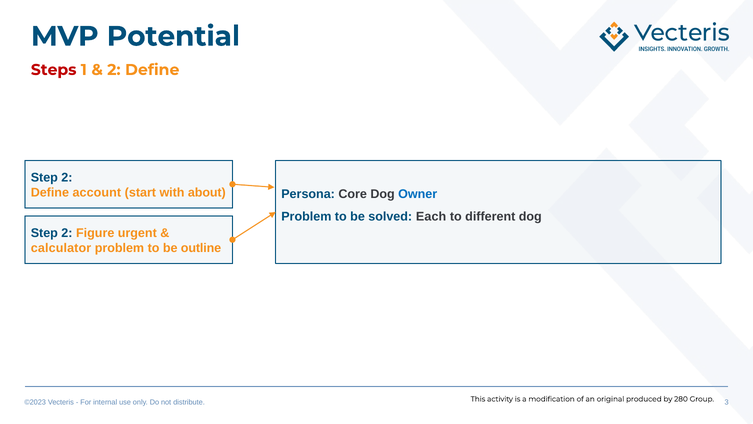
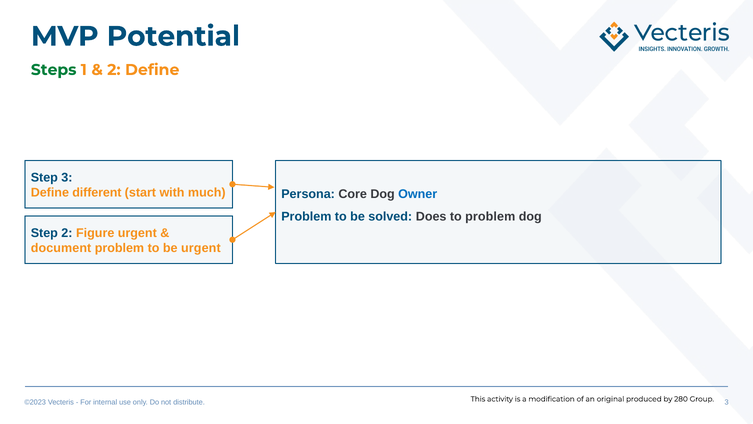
Steps colour: red -> green
2 at (67, 177): 2 -> 3
account: account -> different
about: about -> much
Each: Each -> Does
to different: different -> problem
calculator: calculator -> document
be outline: outline -> urgent
